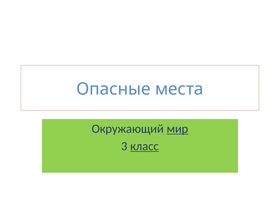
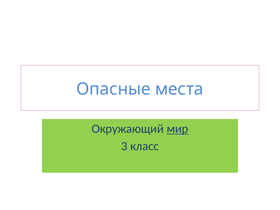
класс underline: present -> none
